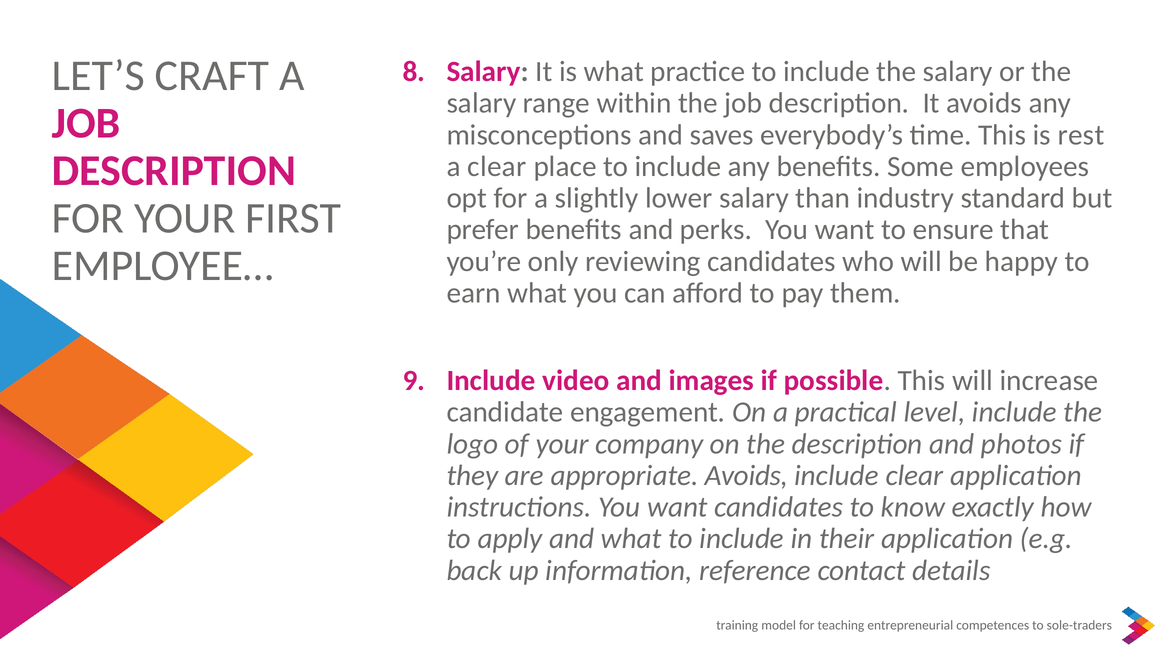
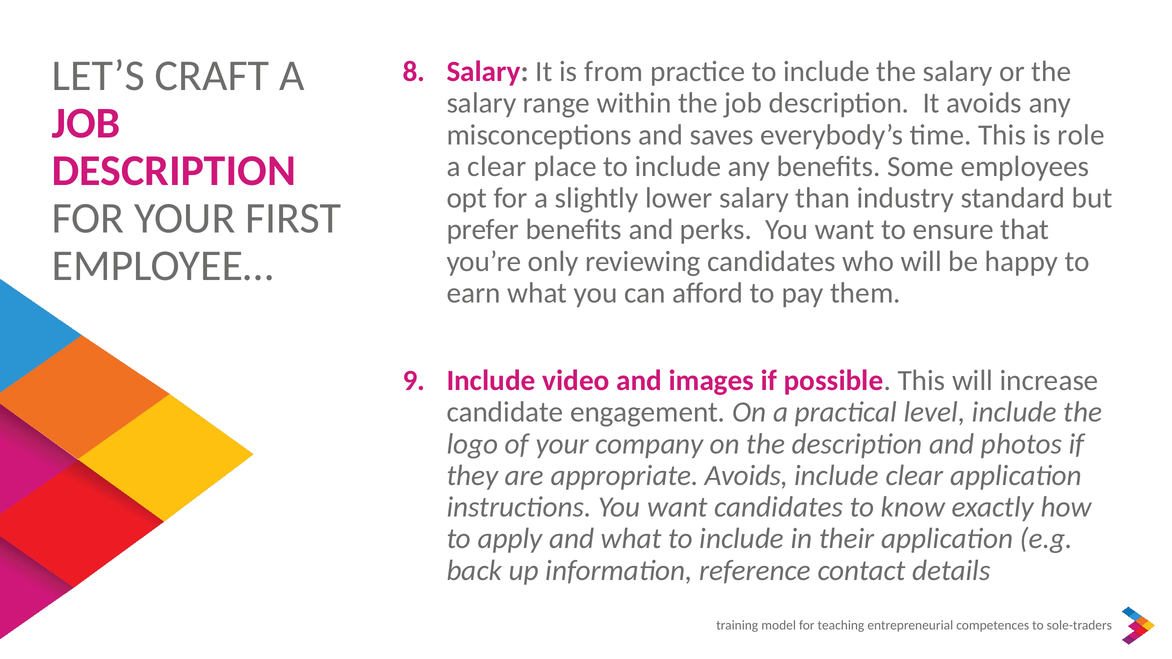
is what: what -> from
rest: rest -> role
